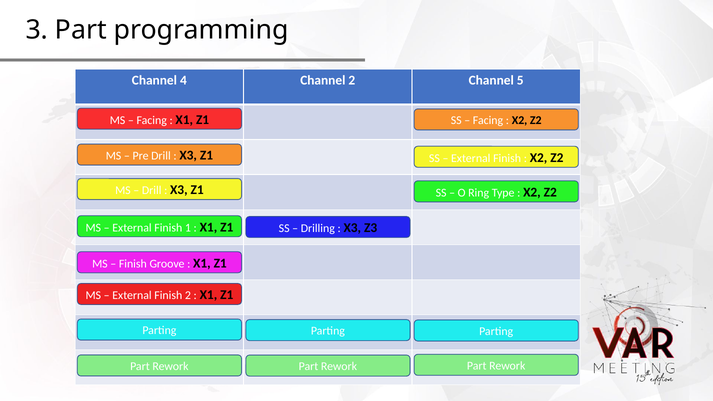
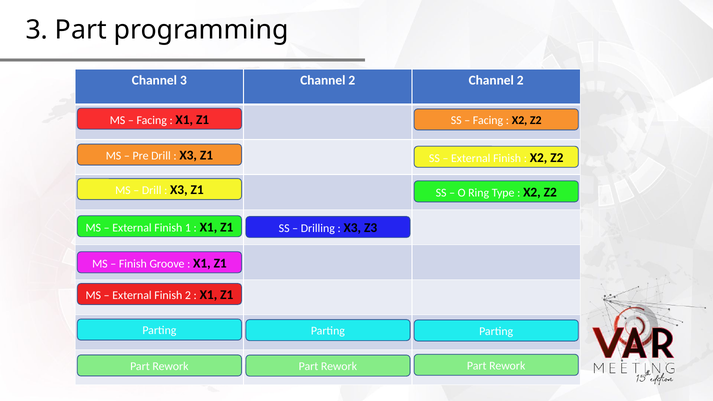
Channel 4: 4 -> 3
2 Channel 5: 5 -> 2
